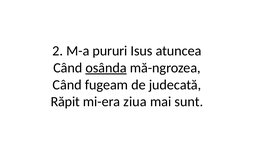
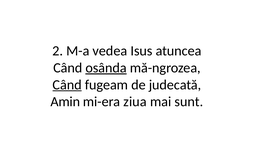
pururi: pururi -> vedea
Când at (67, 85) underline: none -> present
Răpit: Răpit -> Amin
